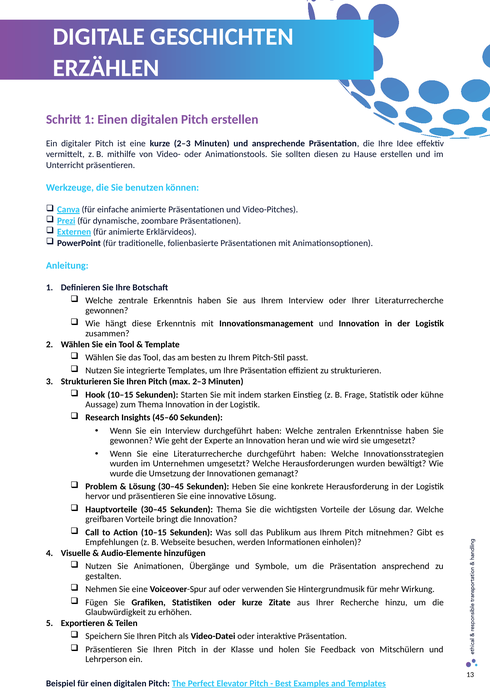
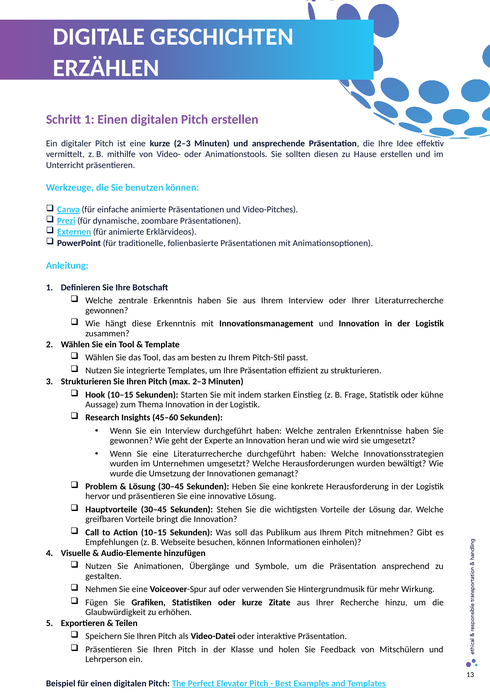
Sekunden Thema: Thema -> Stehen
besuchen werden: werden -> können
